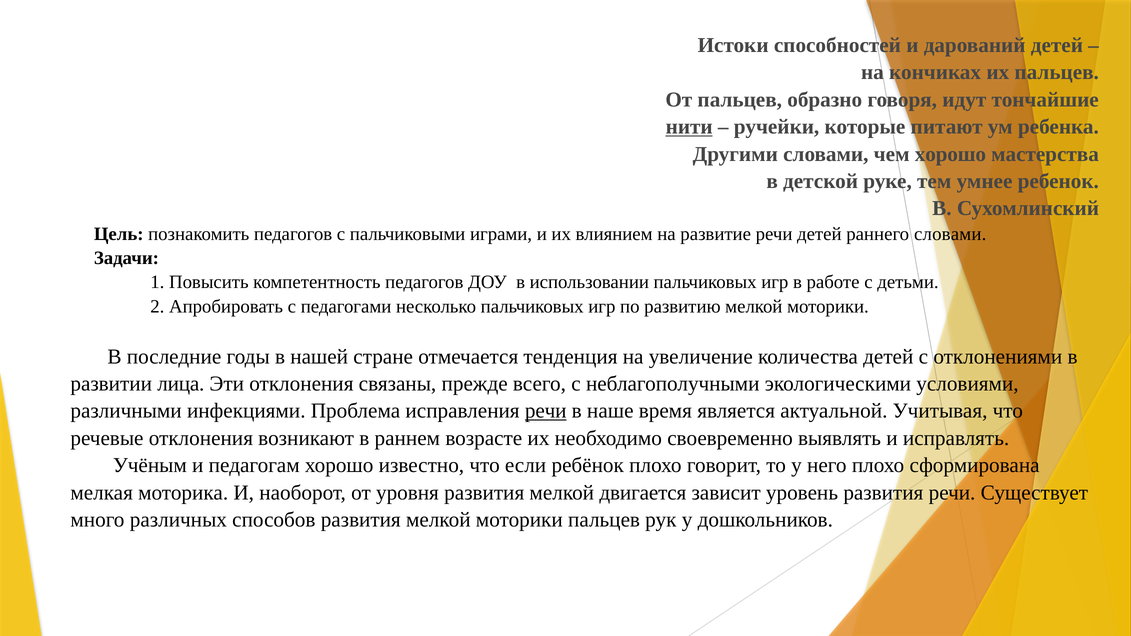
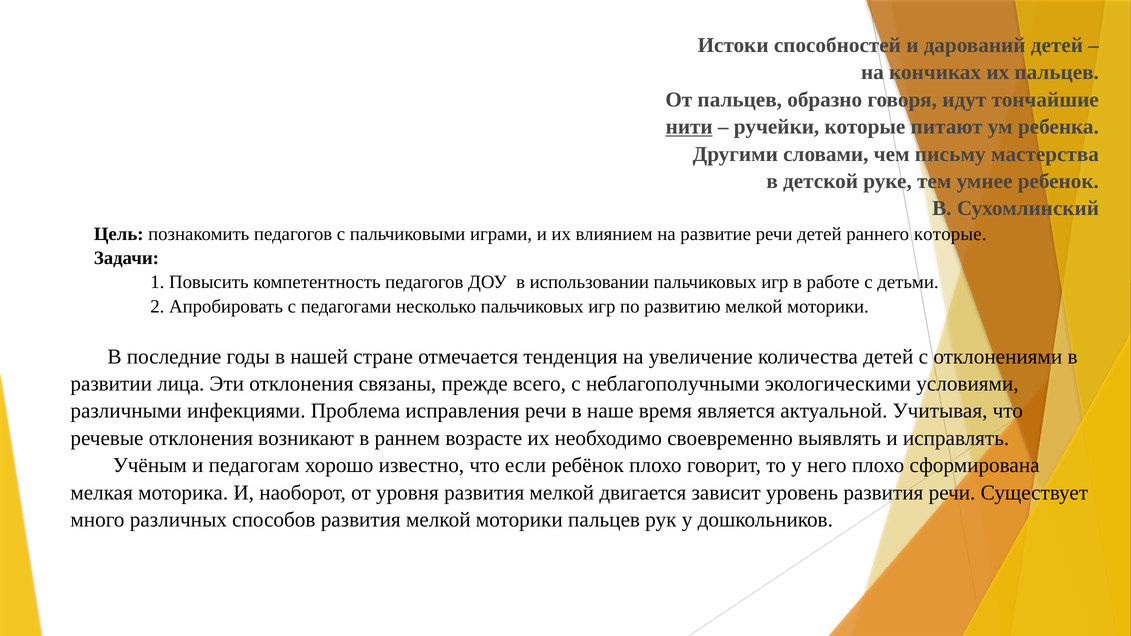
чем хорошо: хорошо -> письму
раннего словами: словами -> которые
речи at (546, 411) underline: present -> none
